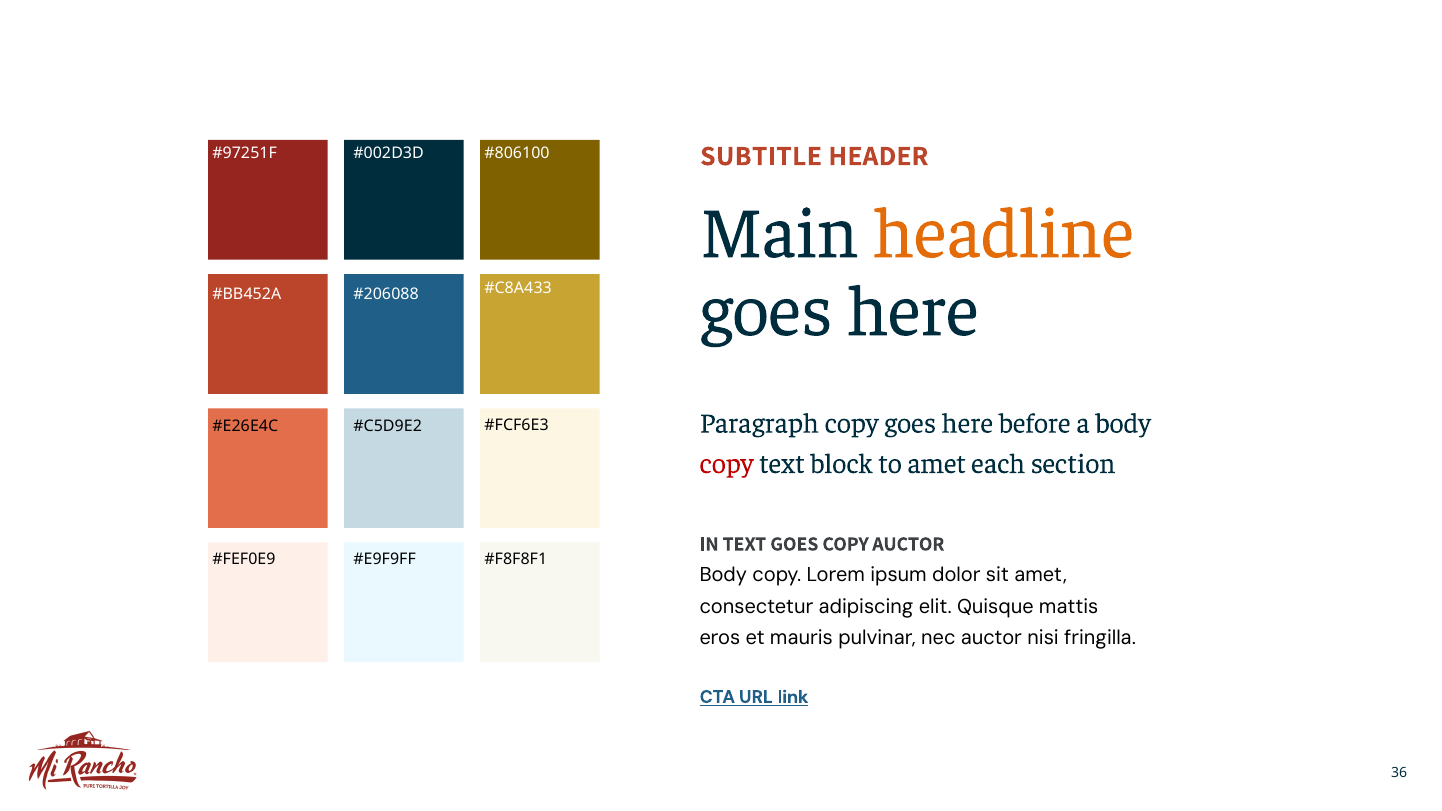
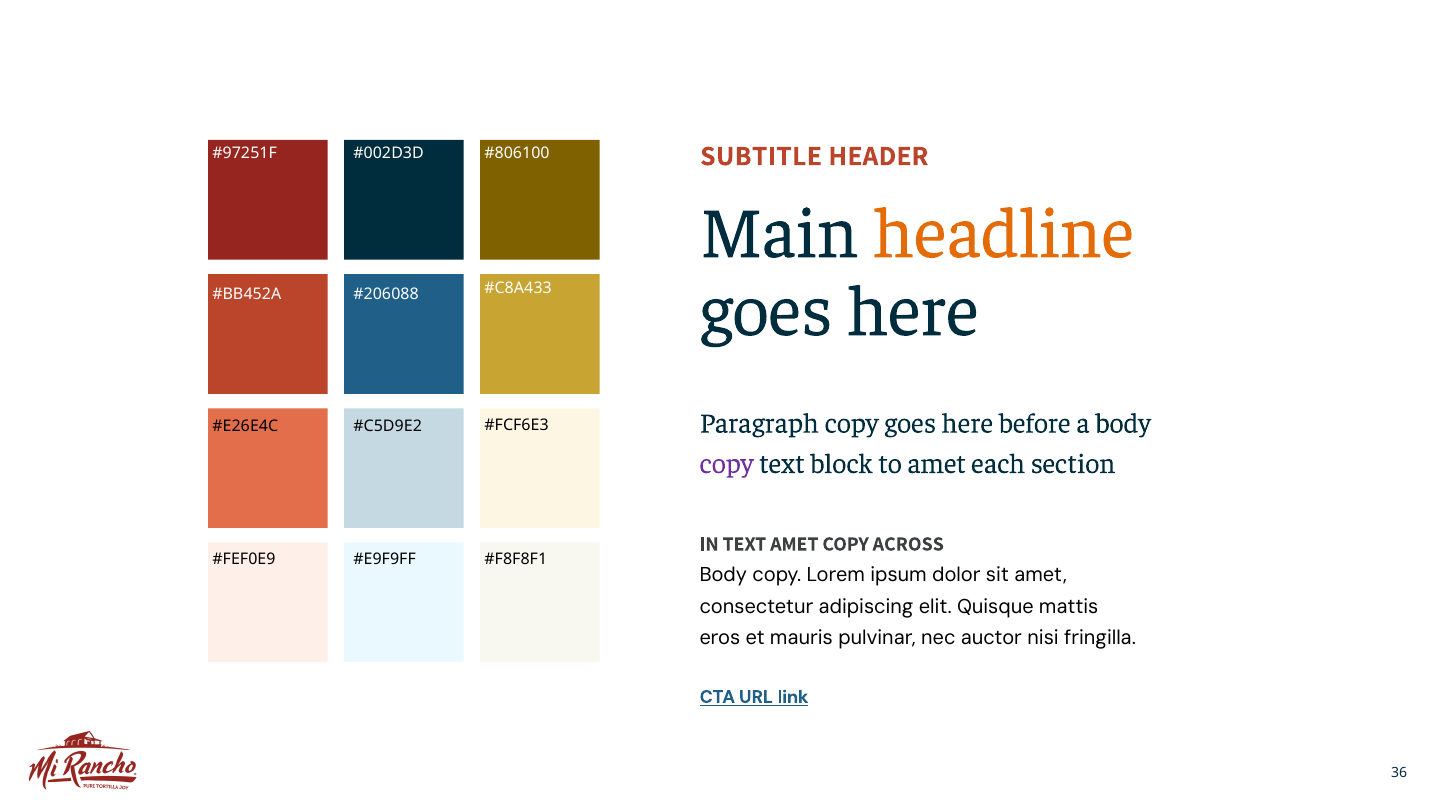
copy at (726, 464) colour: red -> purple
TEXT GOES: GOES -> AMET
COPY AUCTOR: AUCTOR -> ACROSS
